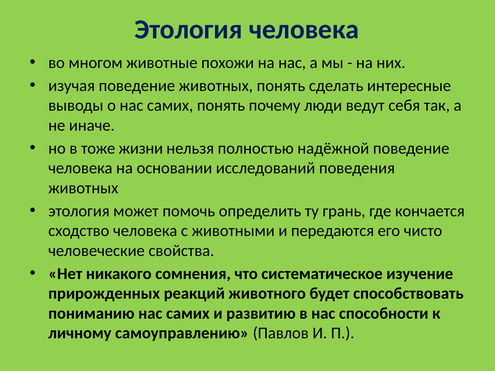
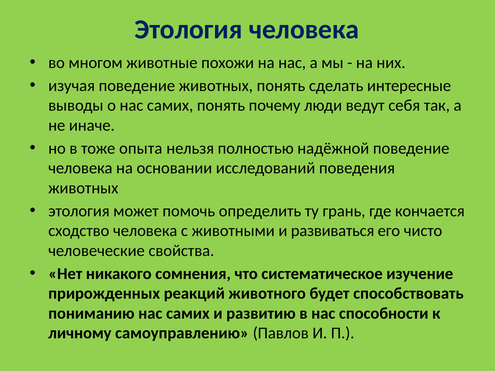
жизни: жизни -> опыта
передаются: передаются -> развиваться
